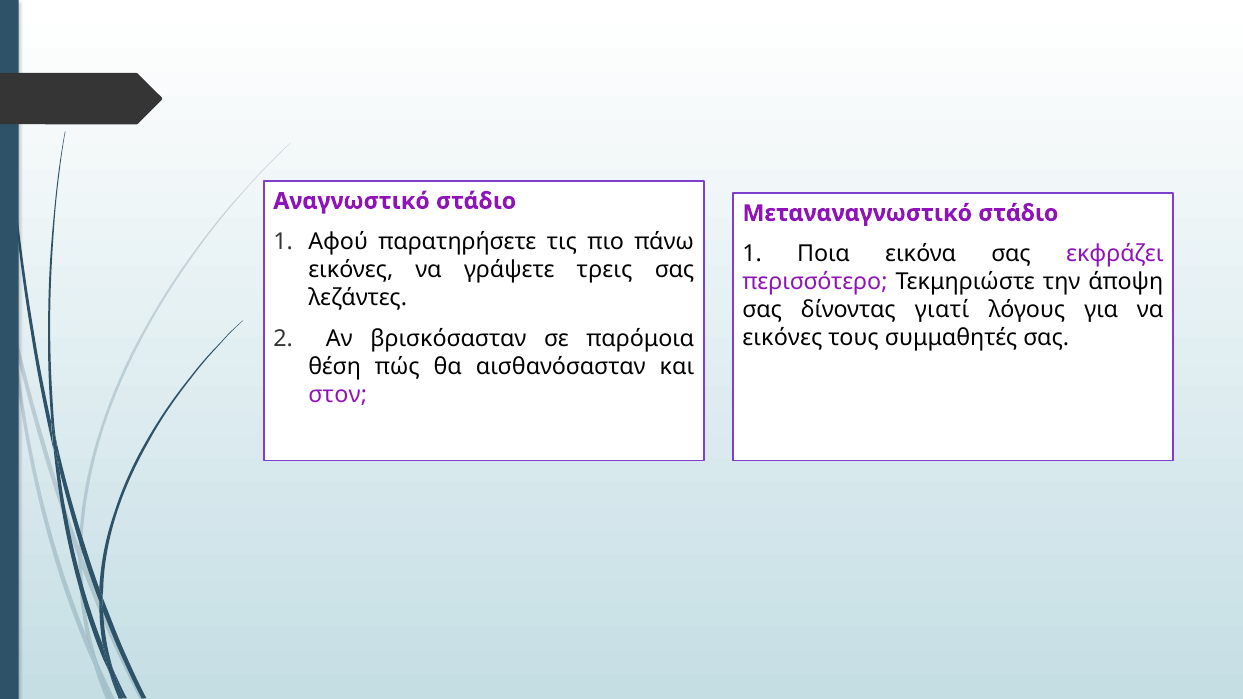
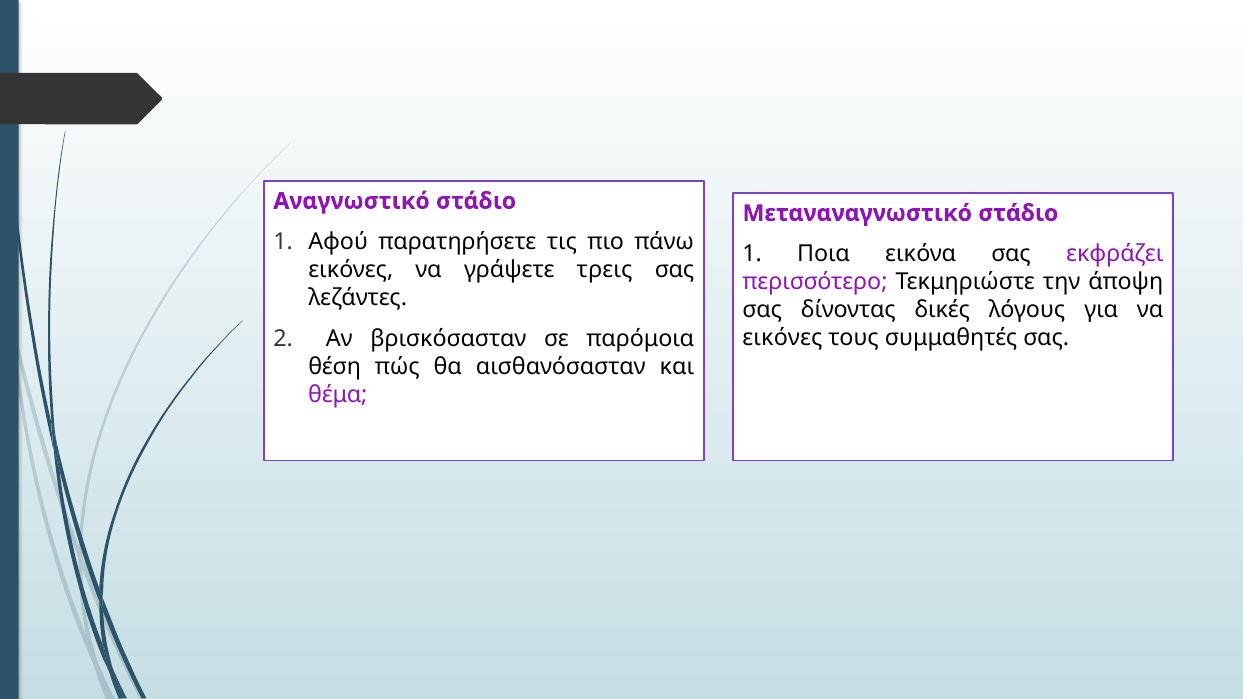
γιατί: γιατί -> δικές
στον: στον -> θέμα
